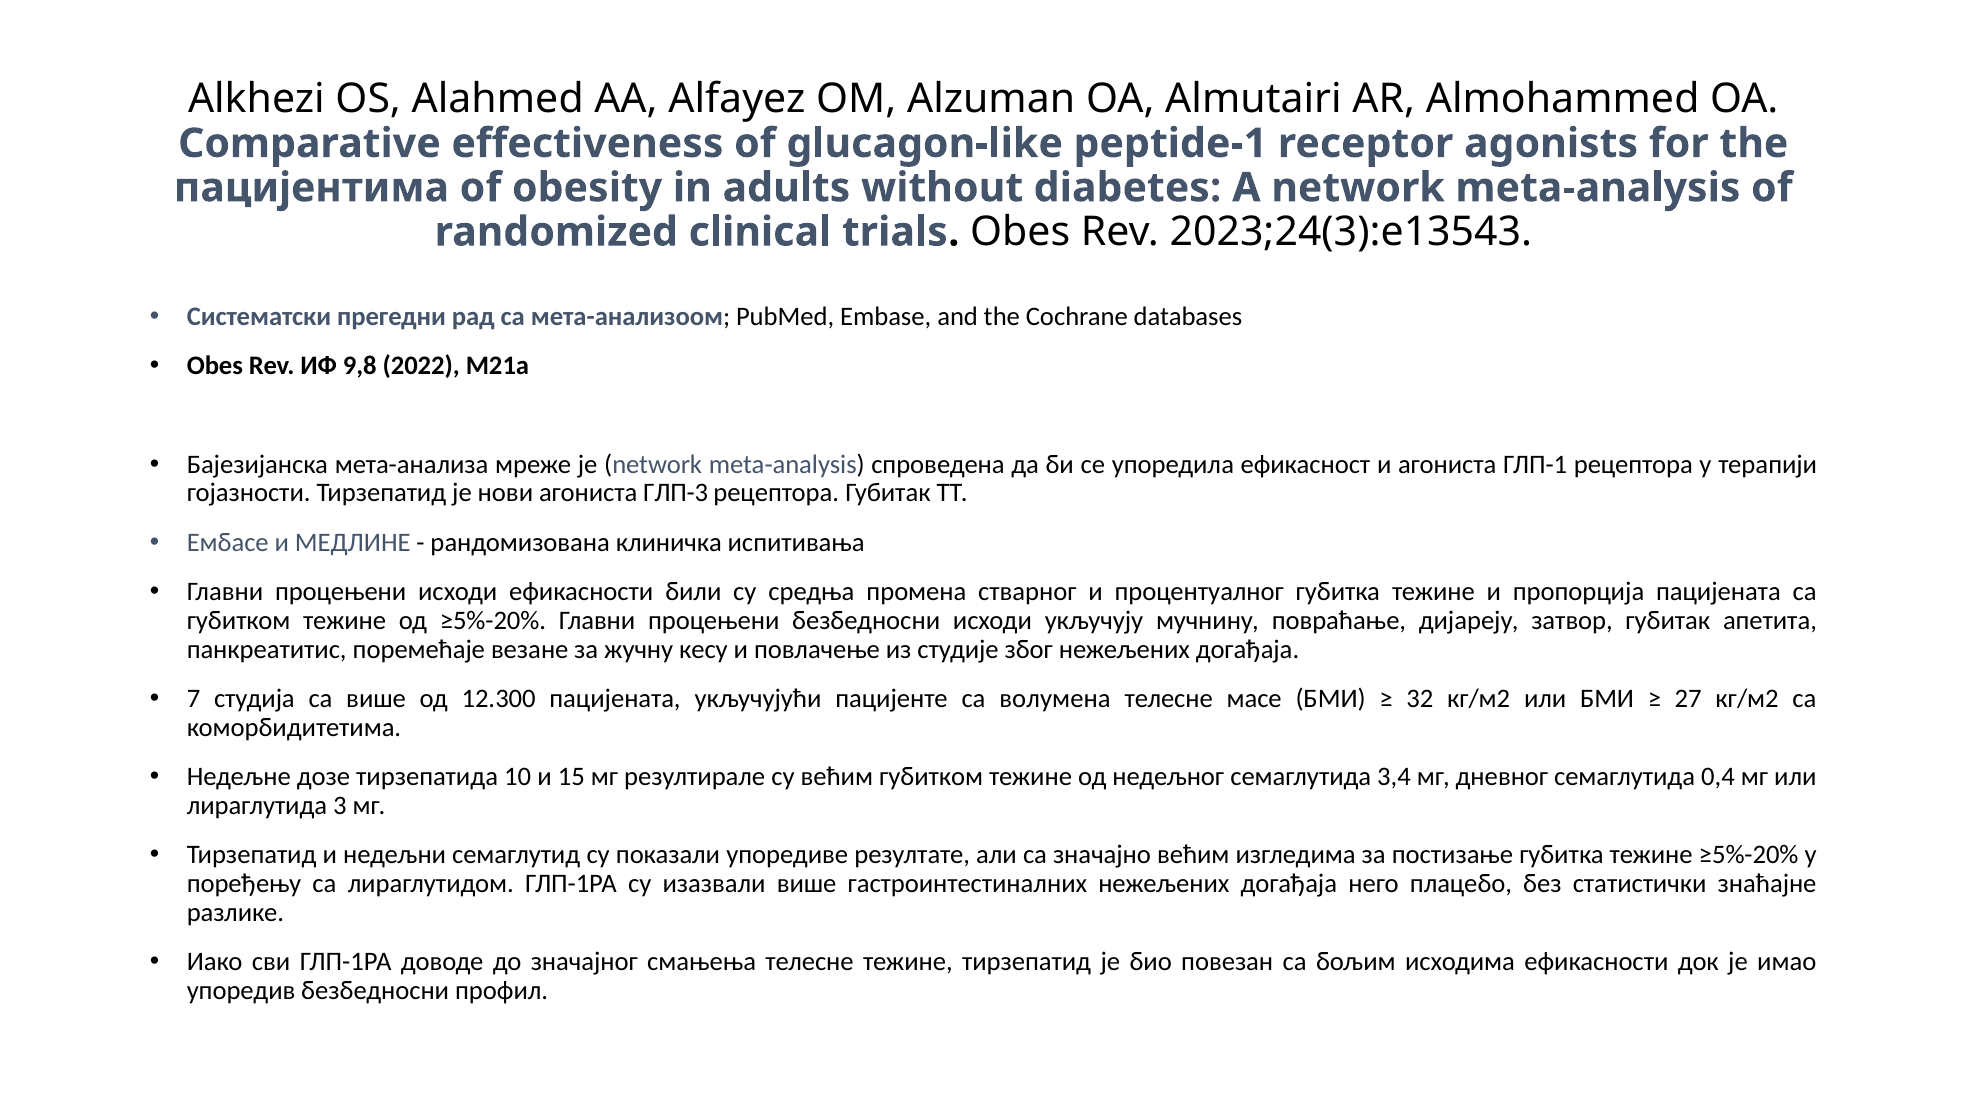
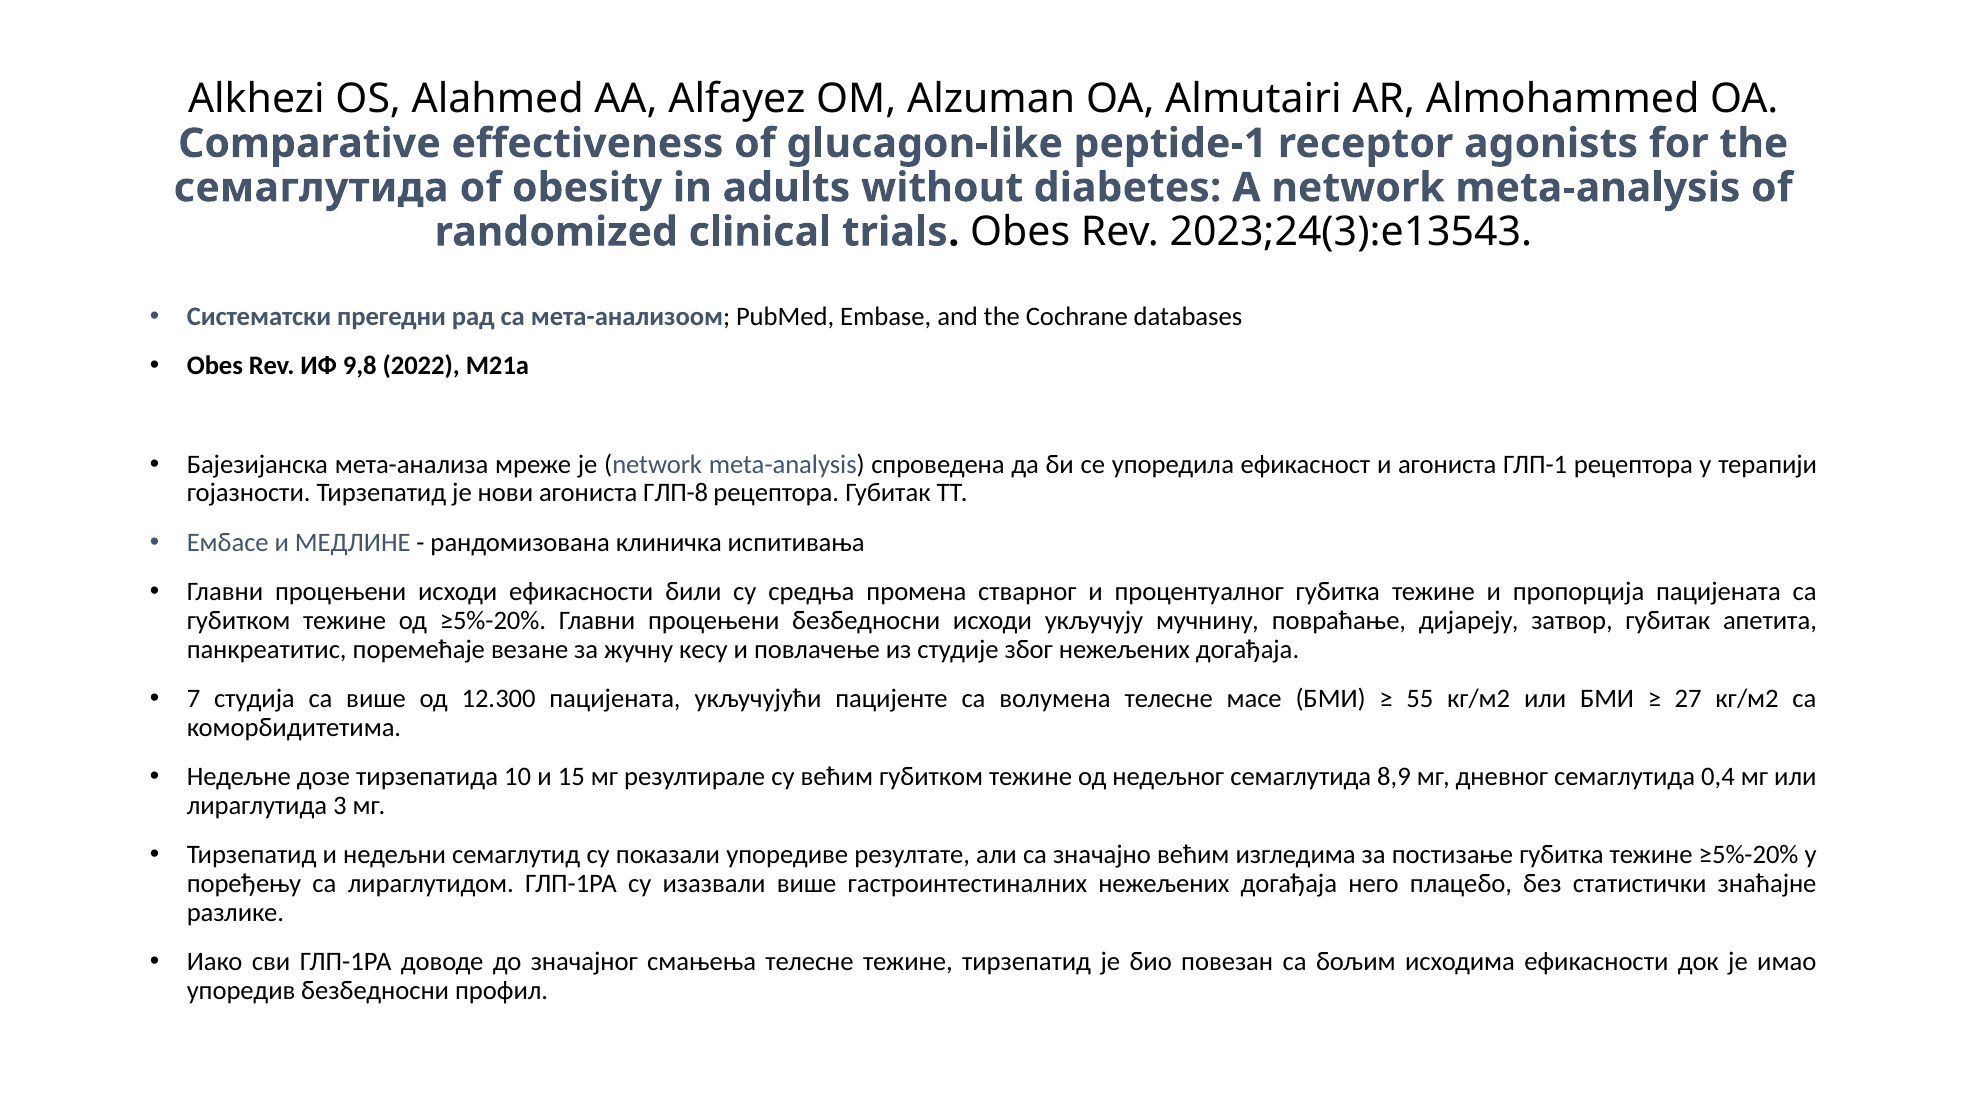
пацијентима at (311, 188): пацијентима -> семаглутида
ГЛП-3: ГЛП-3 -> ГЛП-8
32: 32 -> 55
3,4: 3,4 -> 8,9
